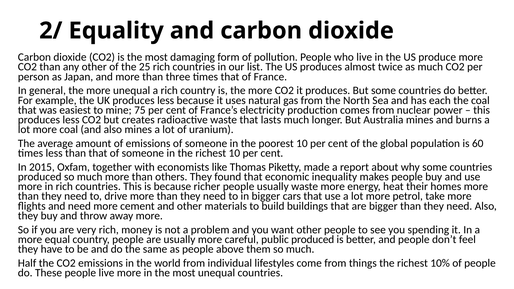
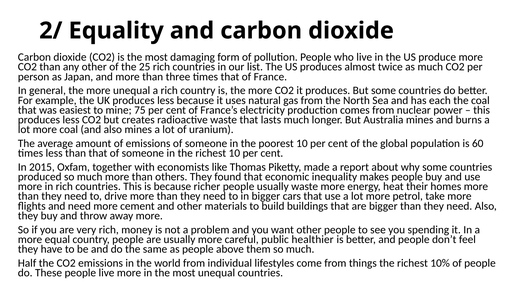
public produced: produced -> healthier
